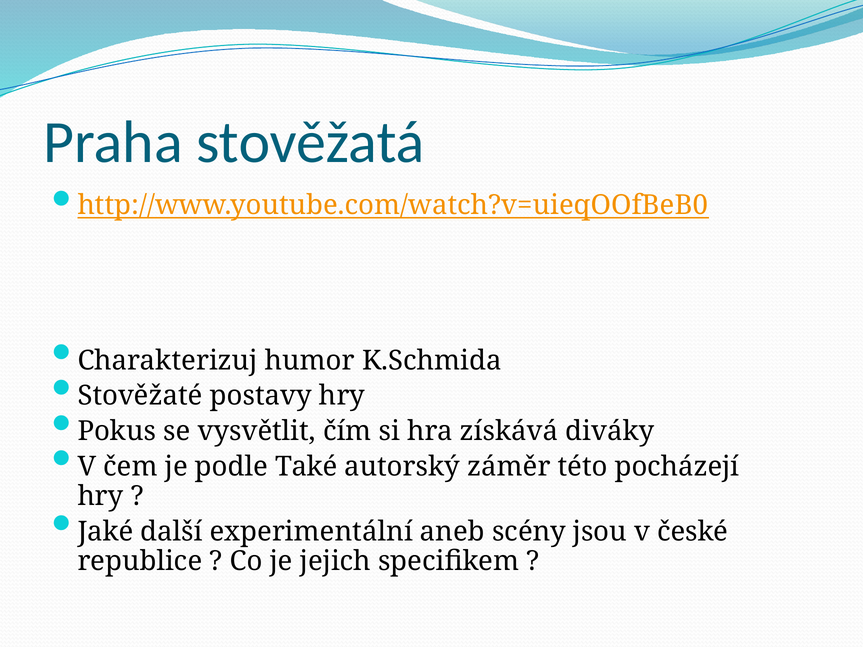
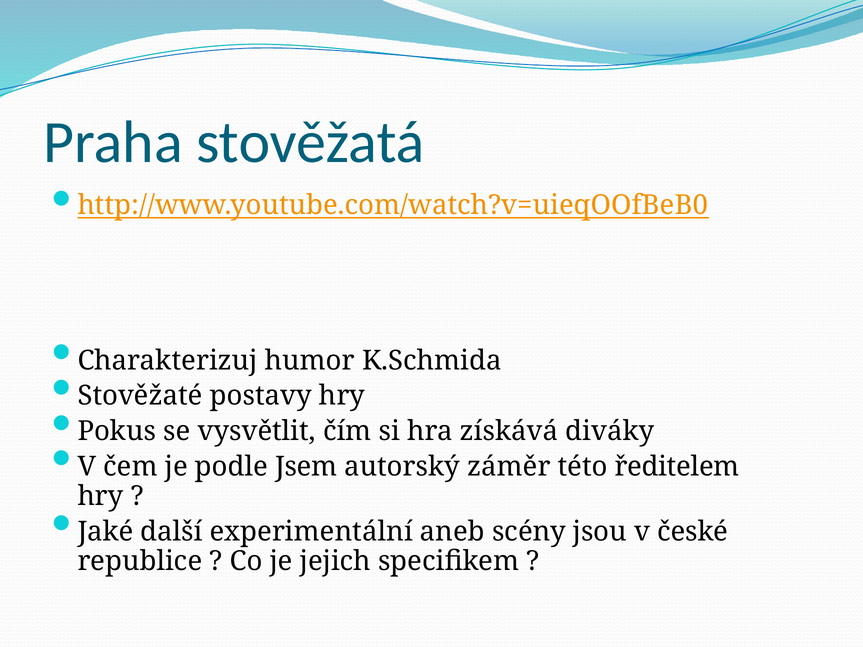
Také: Také -> Jsem
pocházejí: pocházejí -> ředitelem
